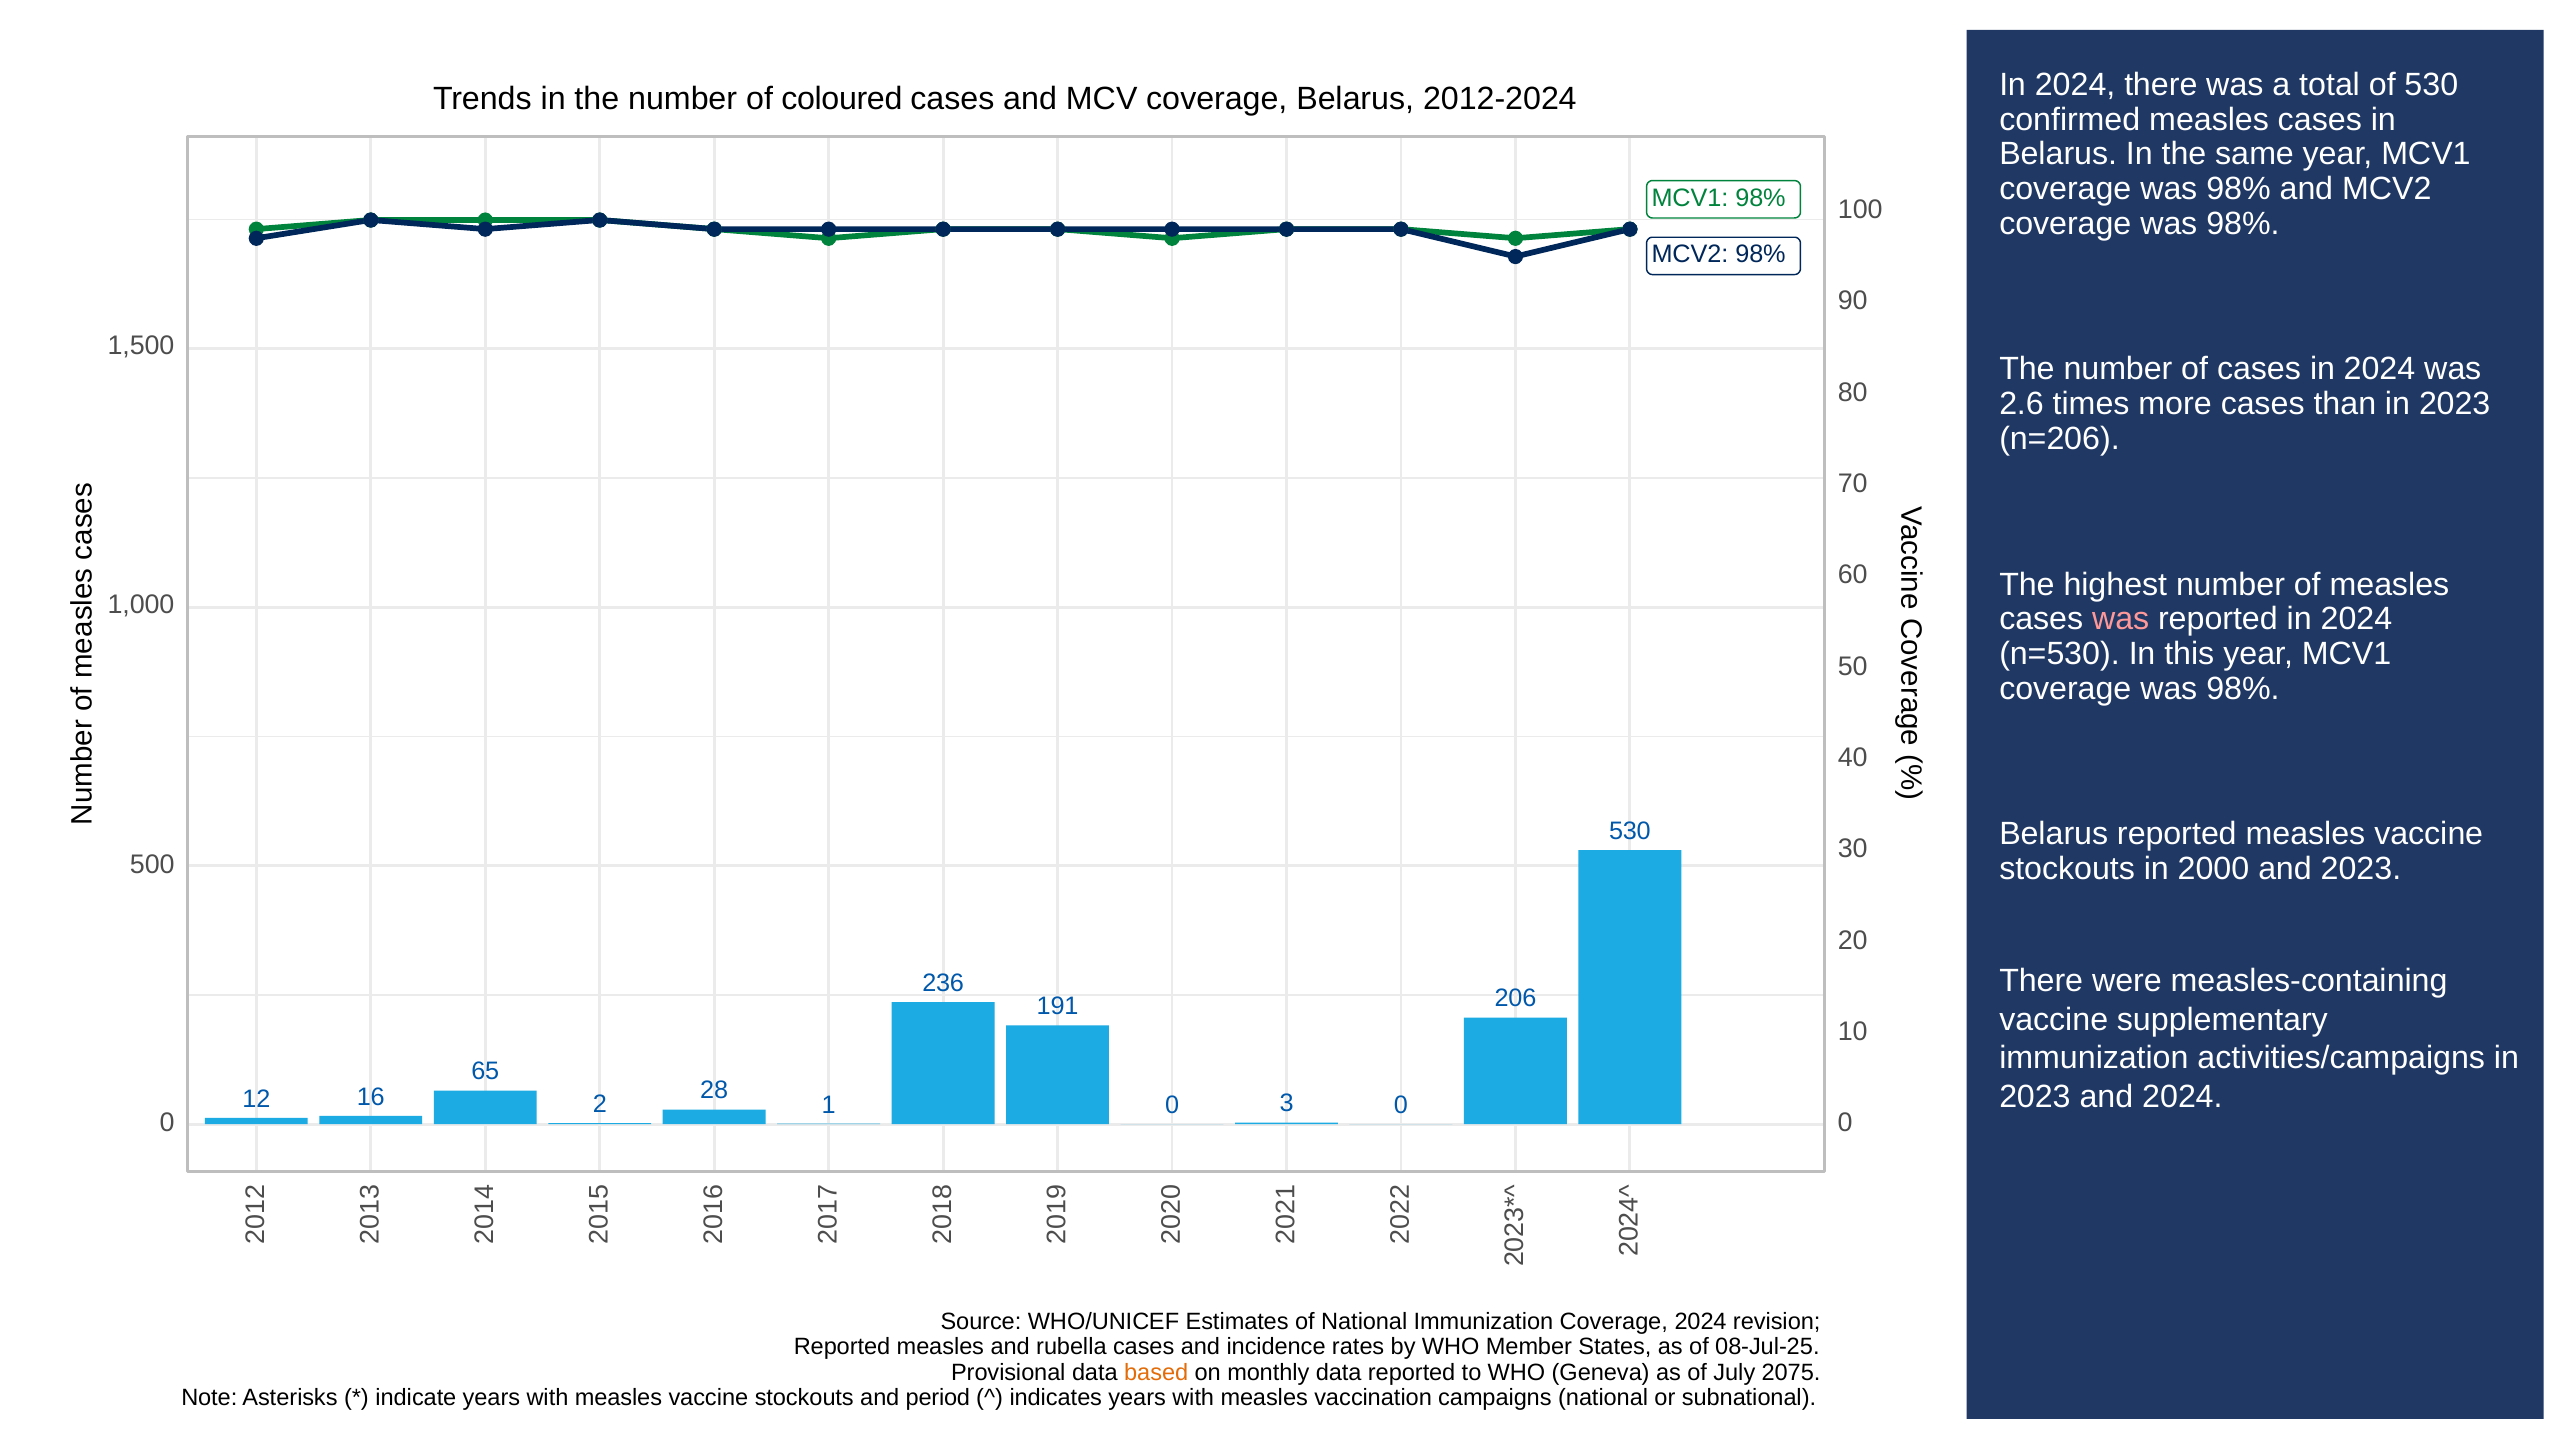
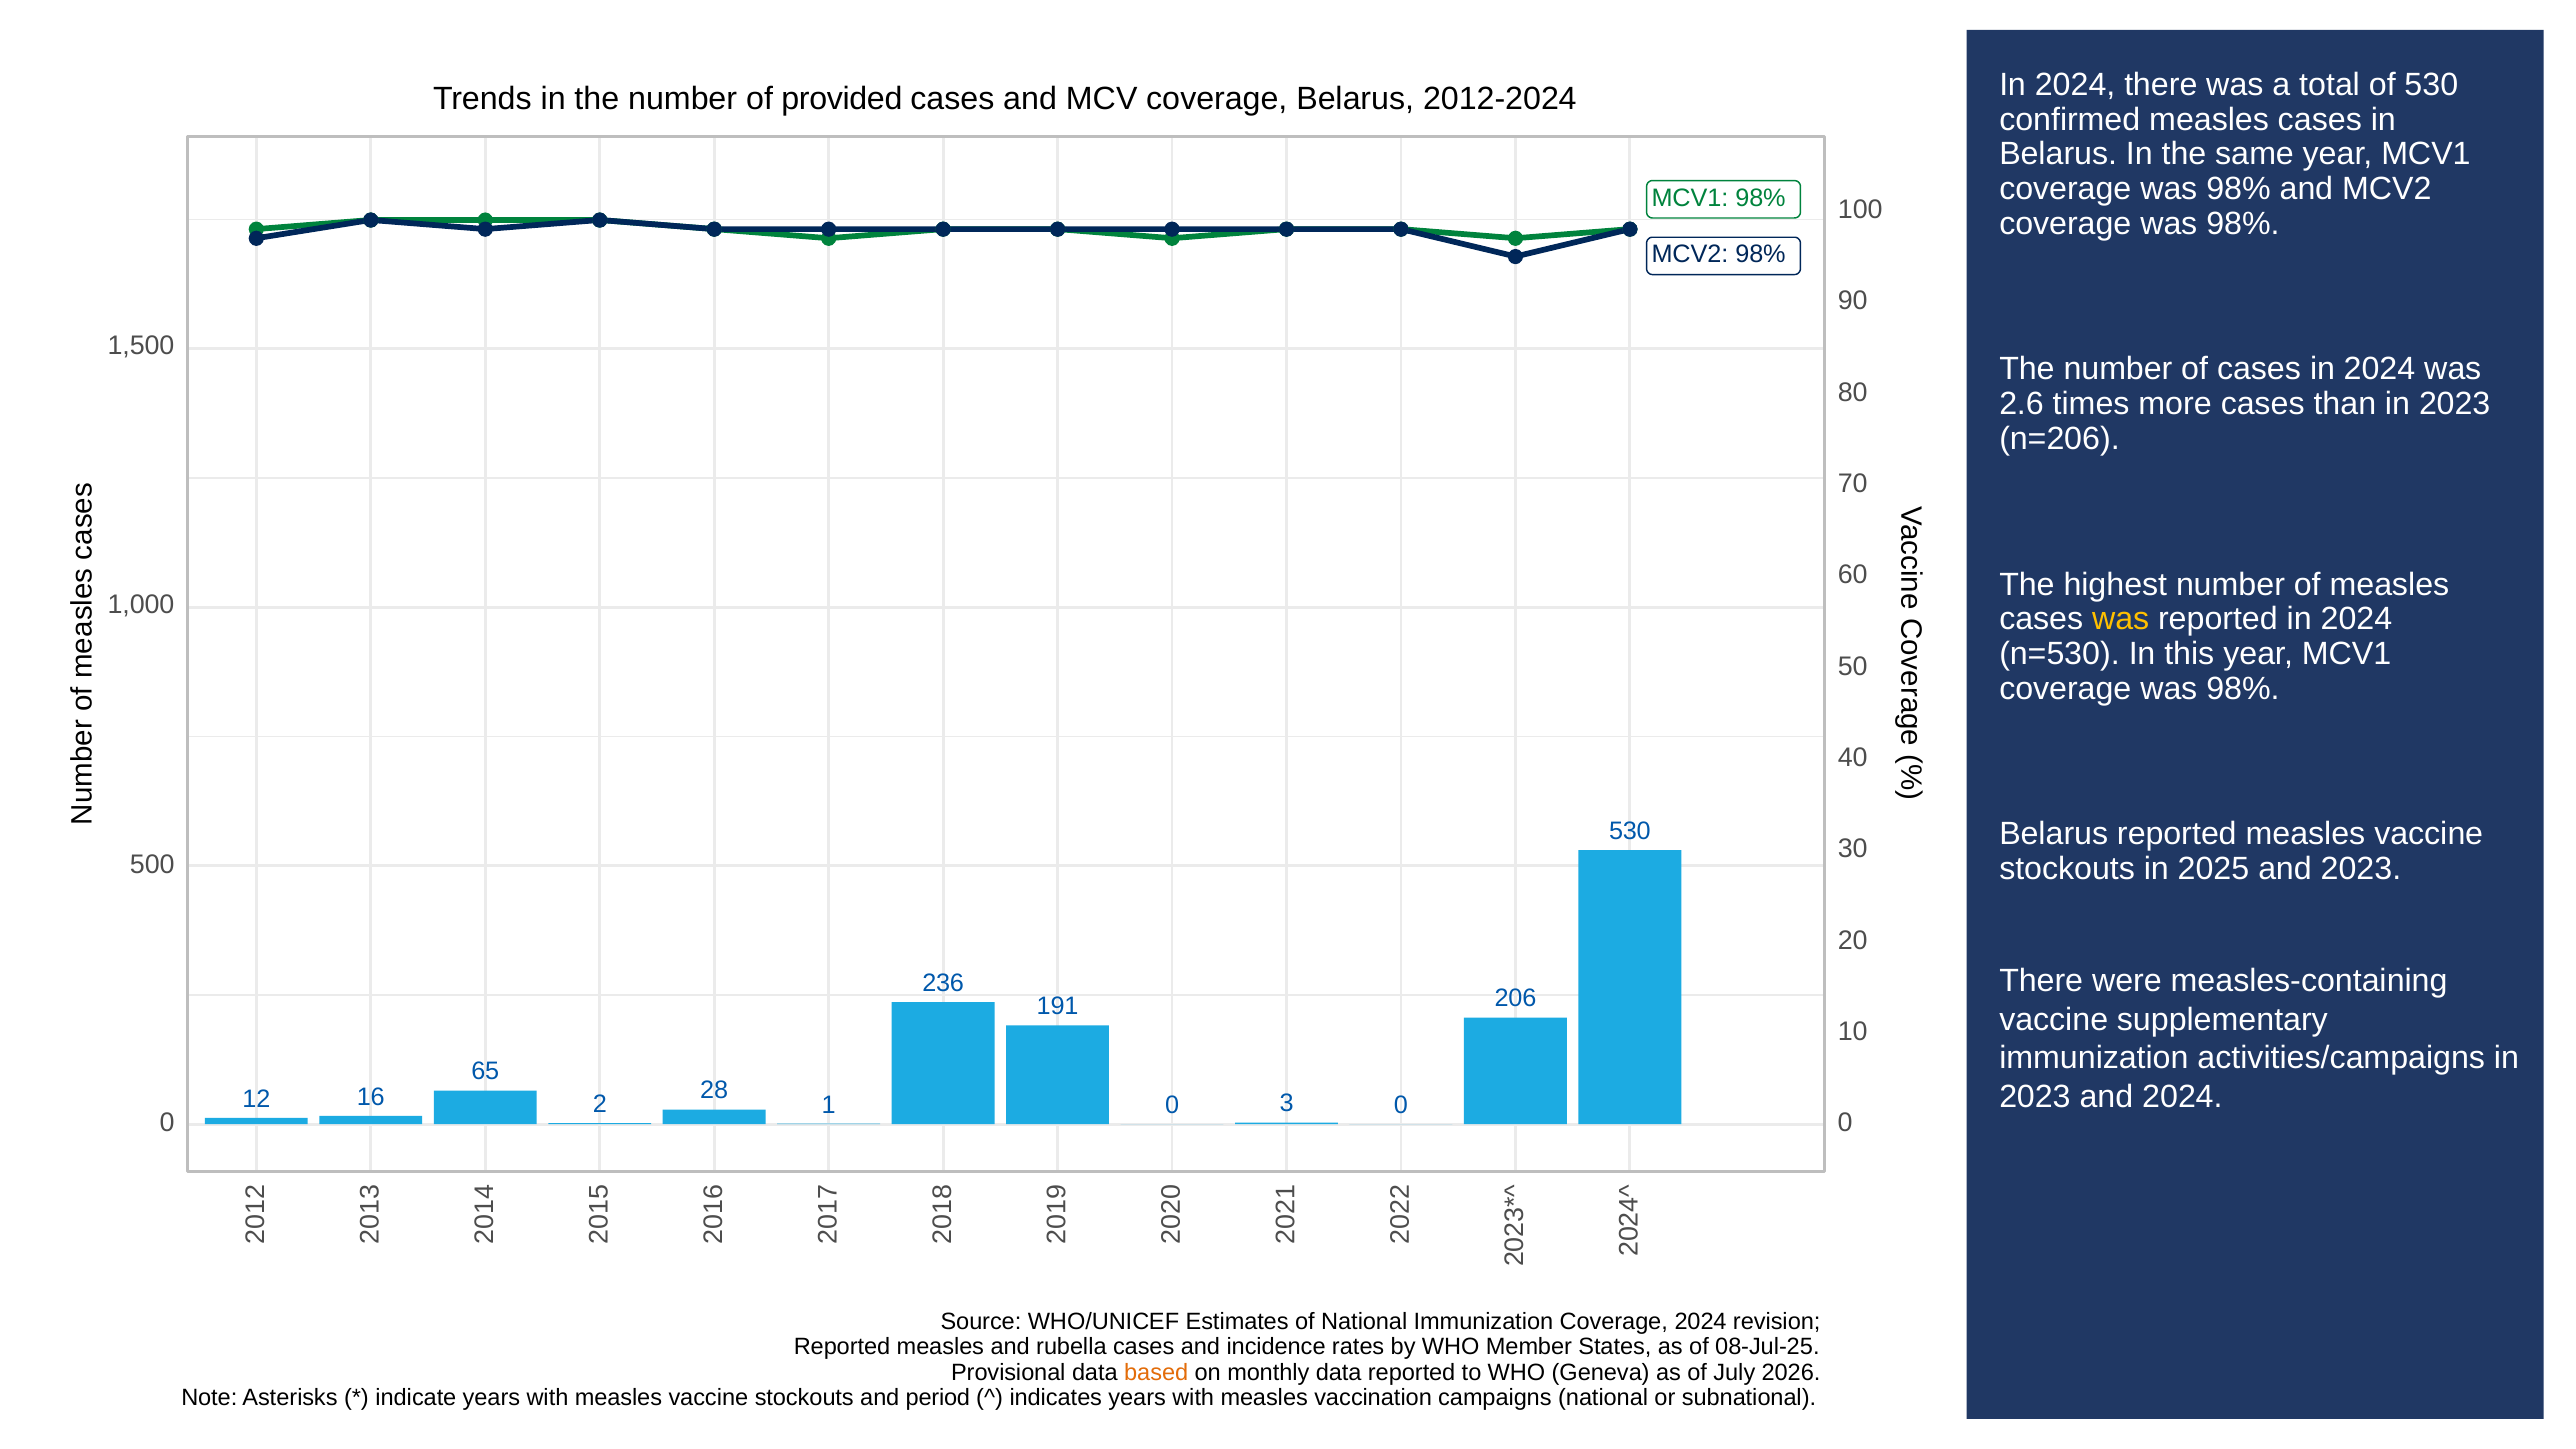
coloured: coloured -> provided
was at (2121, 619) colour: pink -> yellow
2000: 2000 -> 2025
2075: 2075 -> 2026
